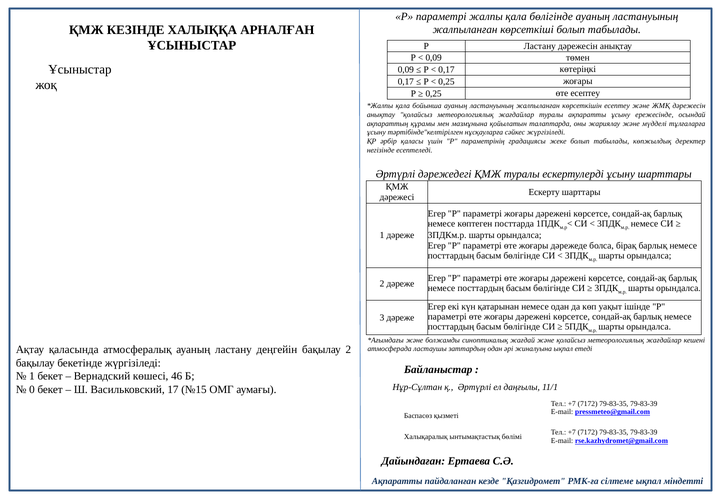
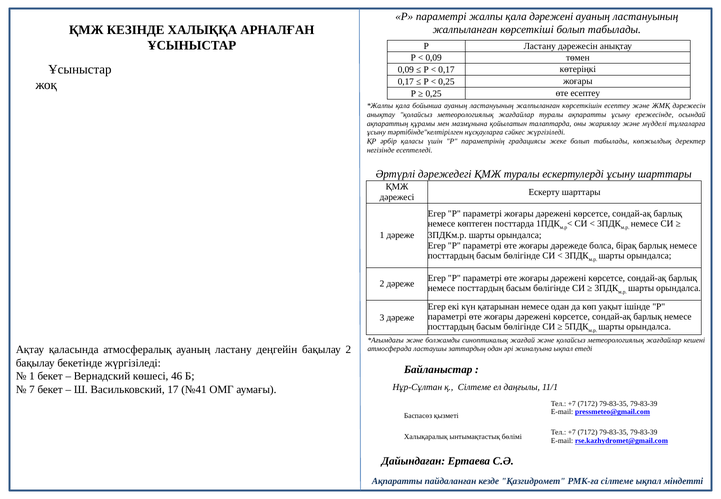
қала бөлігінде: бөлігінде -> дәрежені
қ Әртүрлі: Әртүрлі -> Сілтеме
0: 0 -> 7
№15: №15 -> №41
